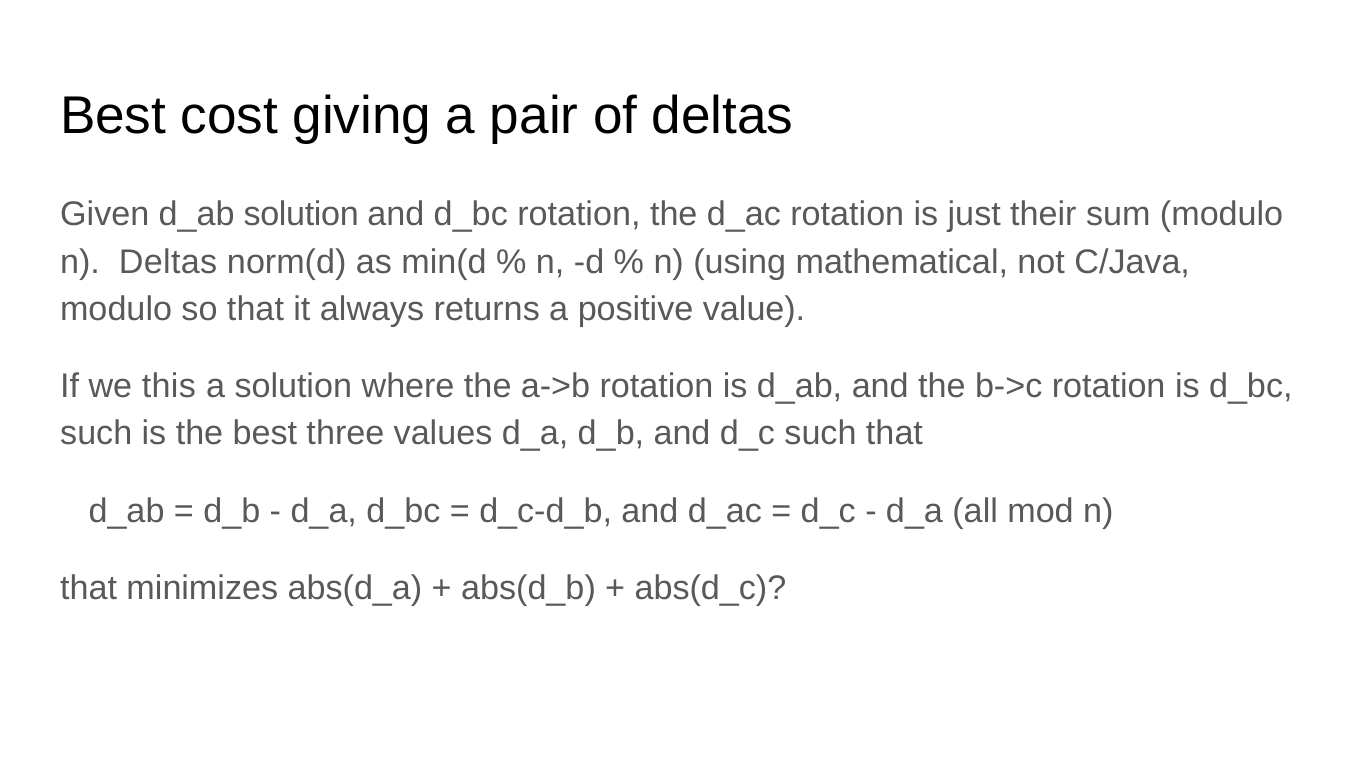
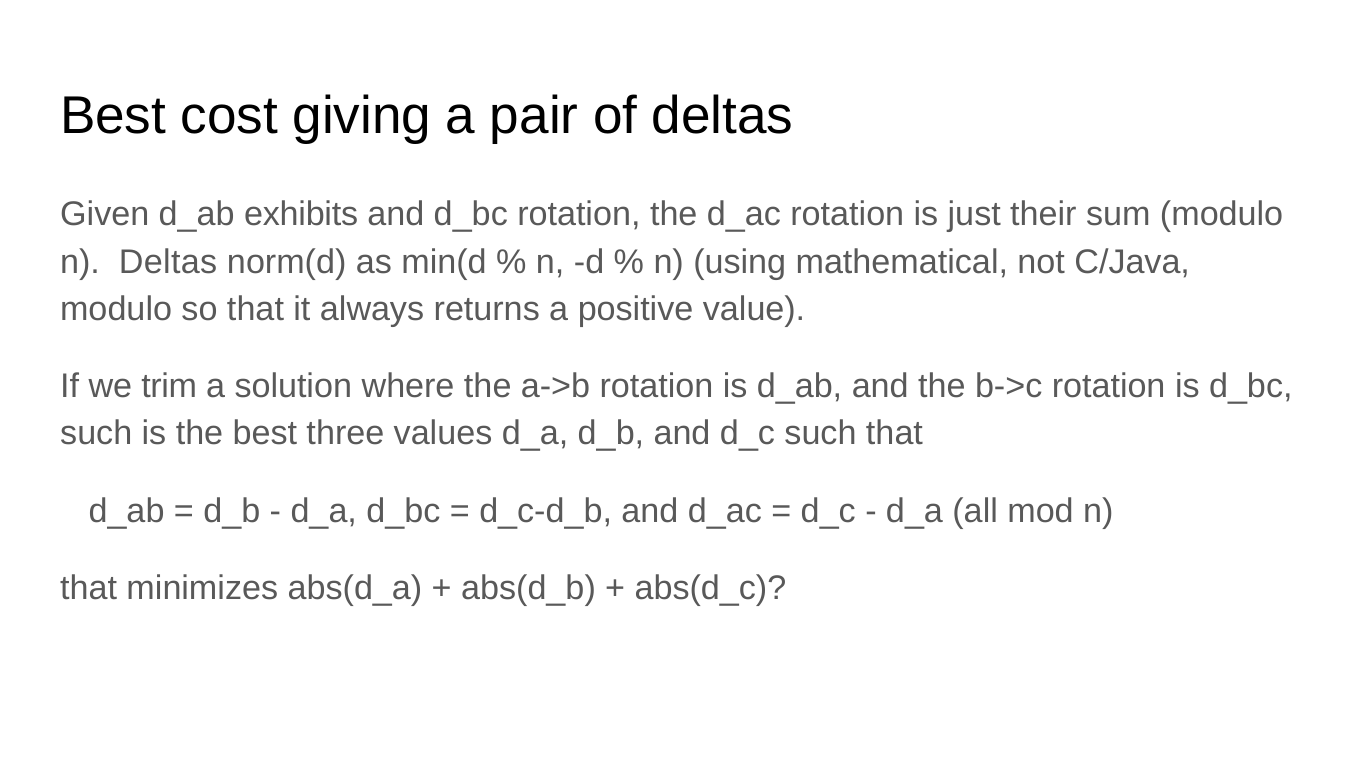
d_ab solution: solution -> exhibits
this: this -> trim
